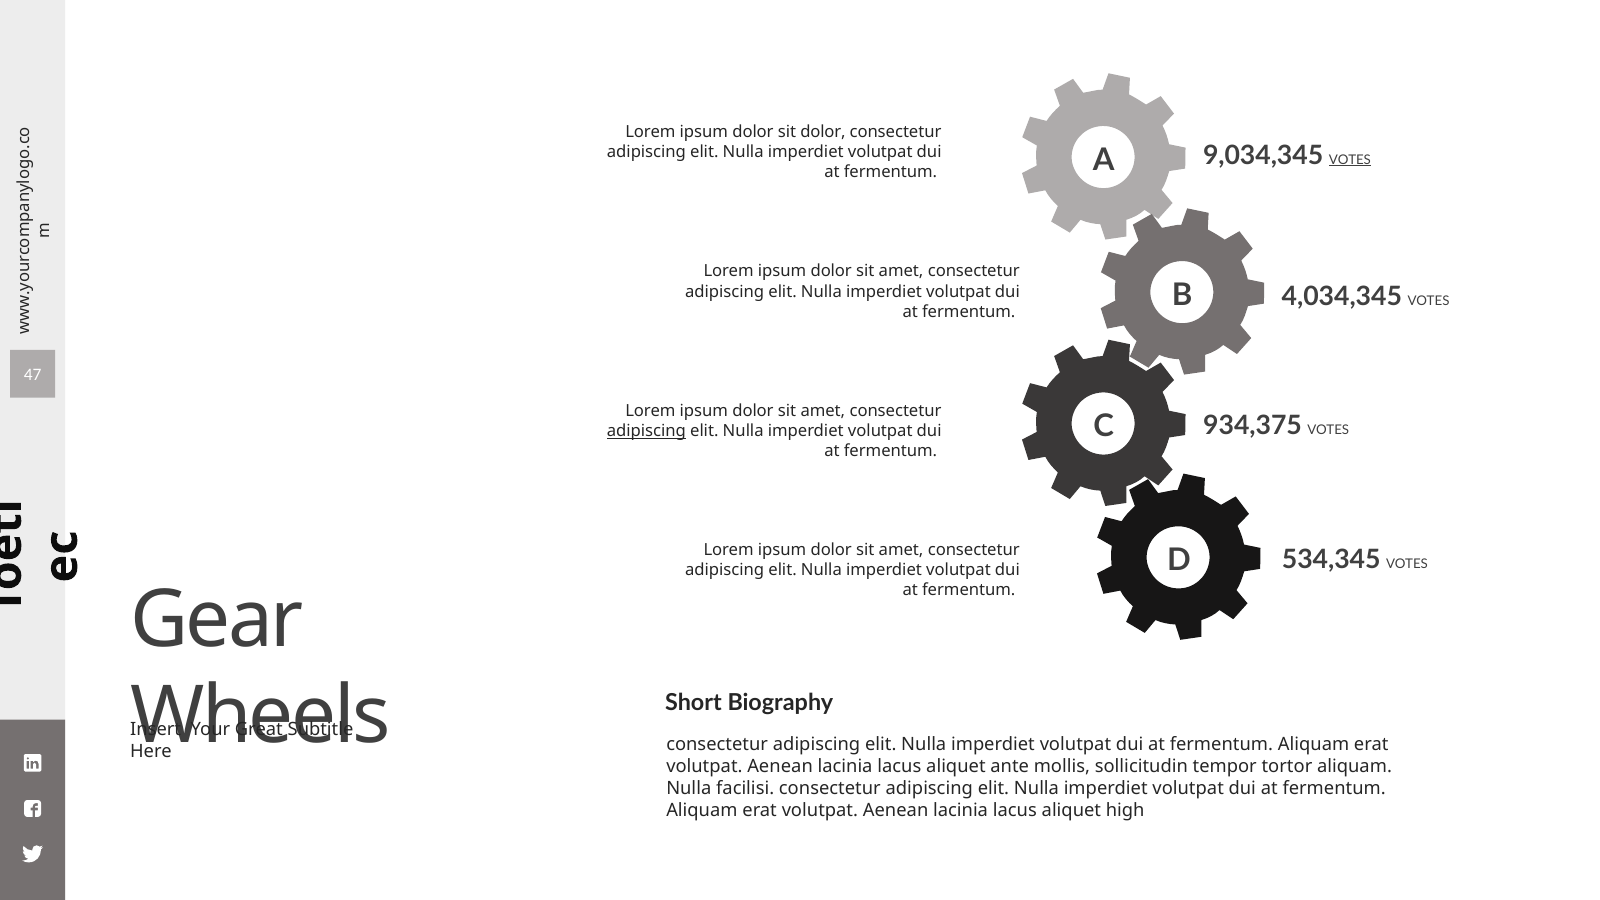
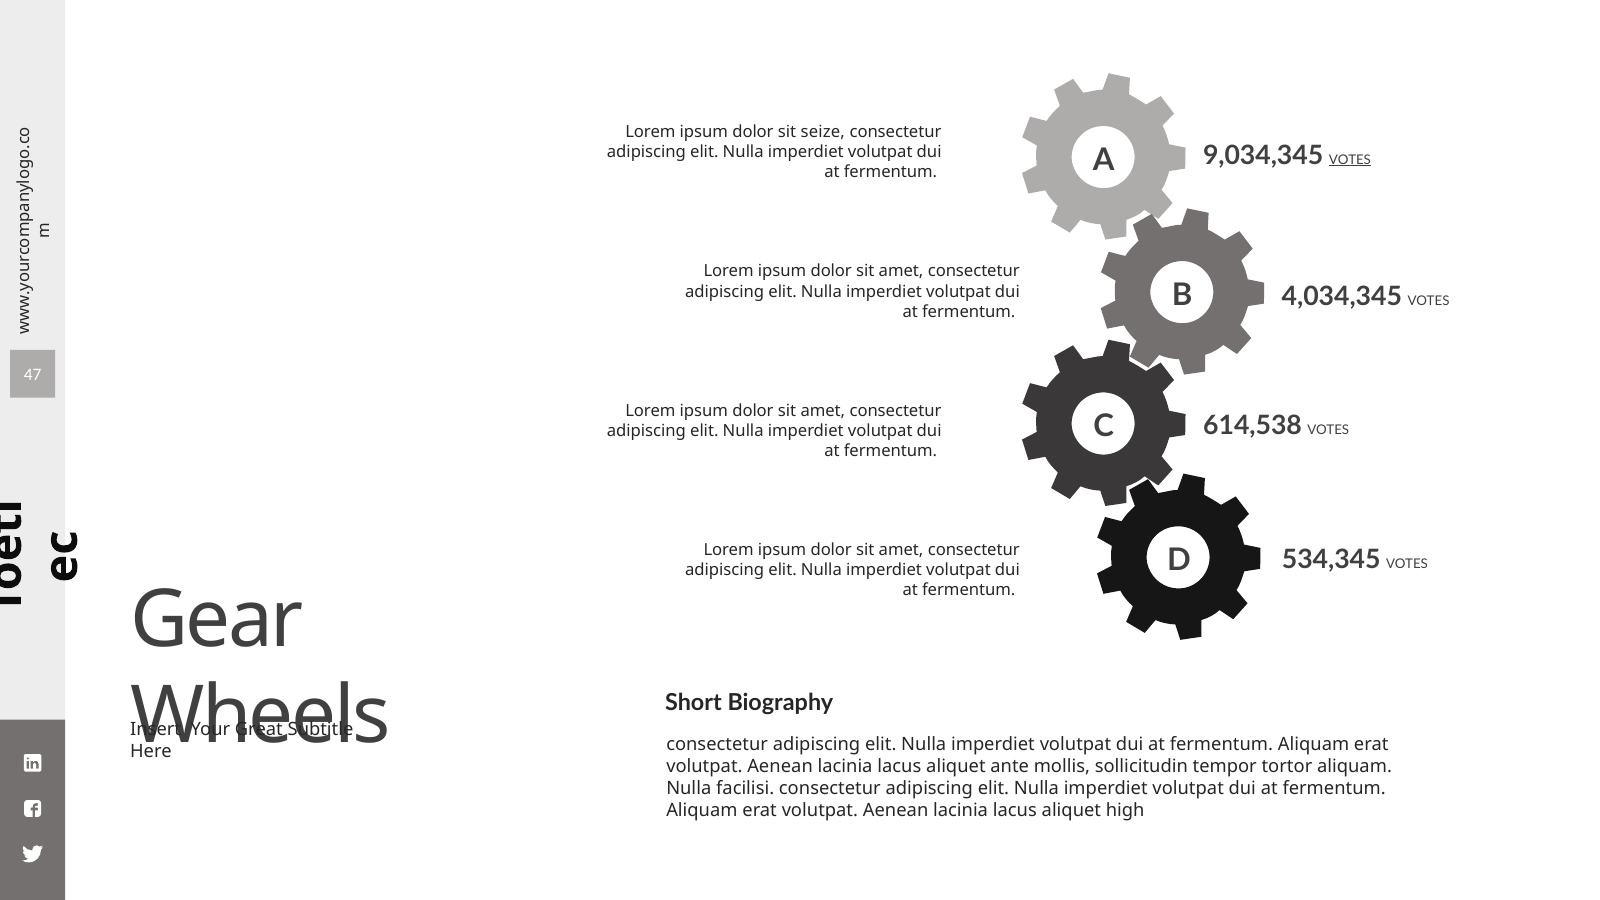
sit dolor: dolor -> seize
934,375: 934,375 -> 614,538
adipiscing at (646, 431) underline: present -> none
